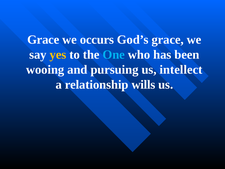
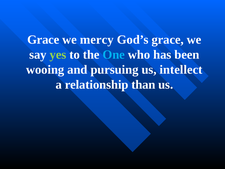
occurs: occurs -> mercy
yes colour: yellow -> light green
wills: wills -> than
